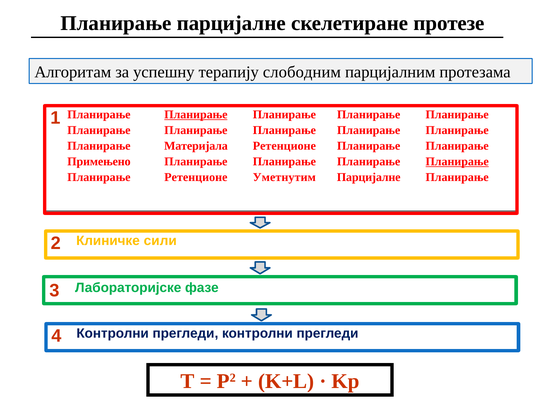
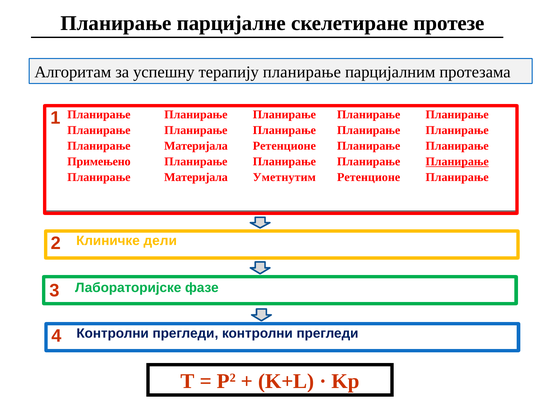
терапију слободним: слободним -> планирање
Планирање at (196, 114) underline: present -> none
Ретенционе at (196, 177): Ретенционе -> Материјала
Парцијалне at (369, 177): Парцијалне -> Ретенционе
сили: сили -> дели
